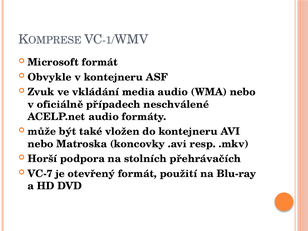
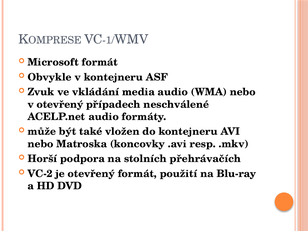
v oficiálně: oficiálně -> otevřený
VC-7: VC-7 -> VC-2
